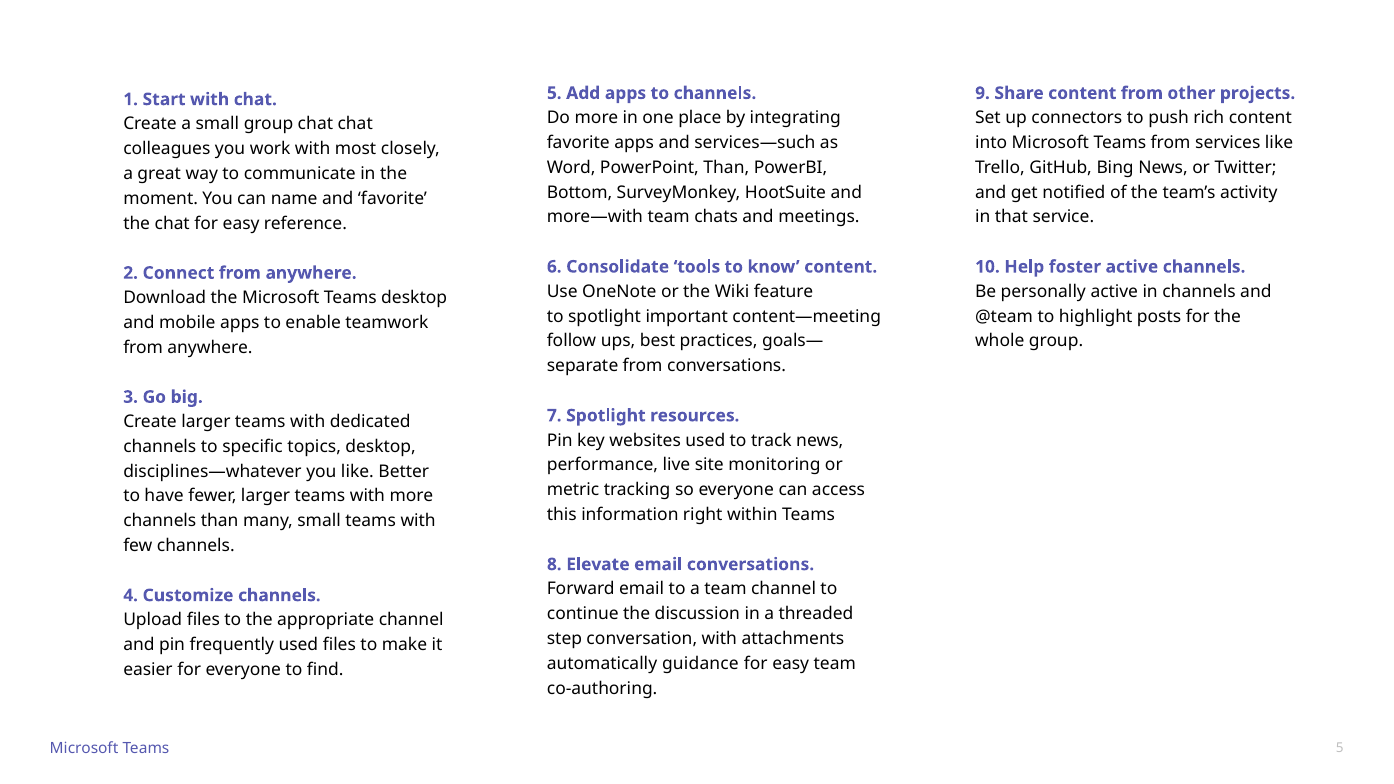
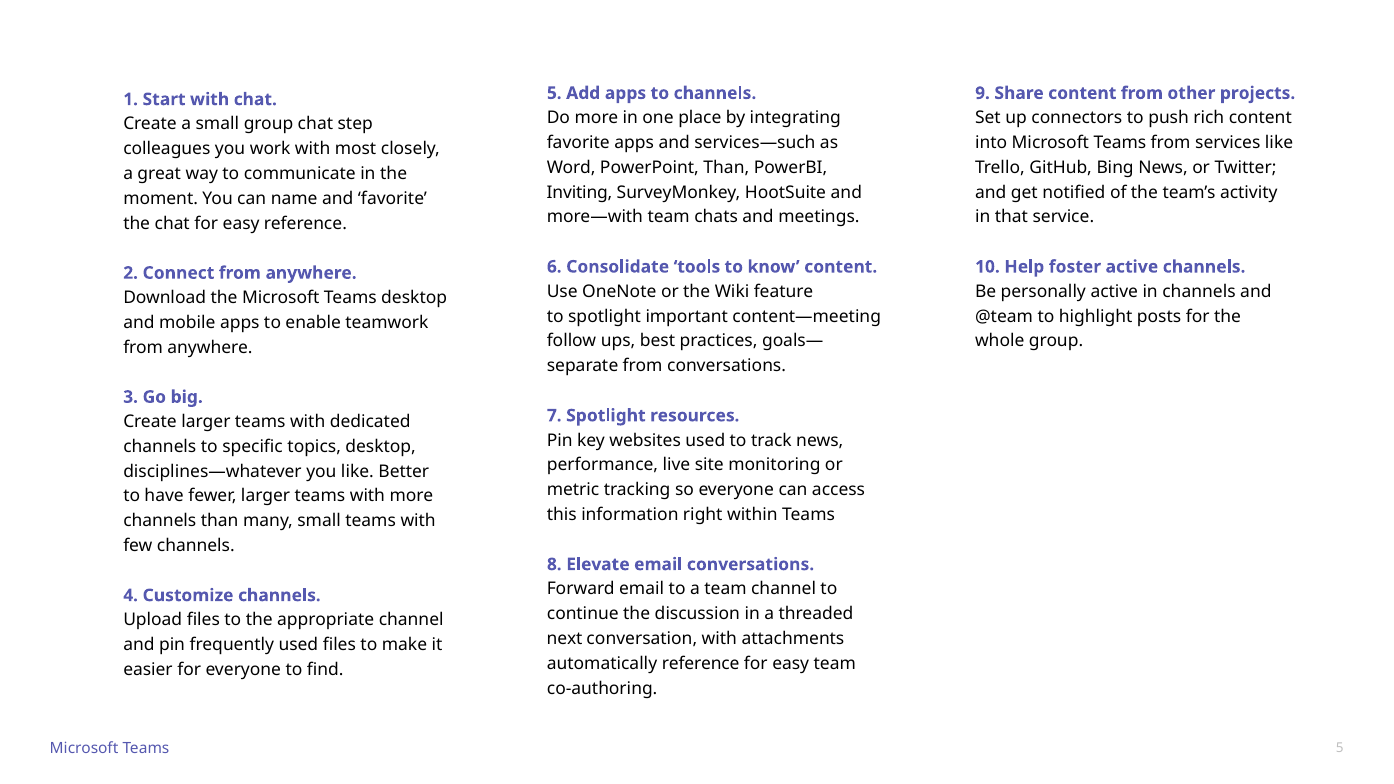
chat chat: chat -> step
Bottom: Bottom -> Inviting
step: step -> next
automatically guidance: guidance -> reference
